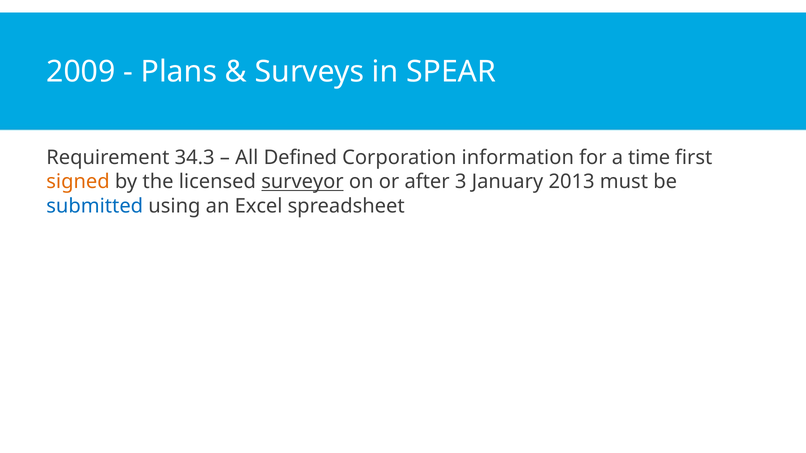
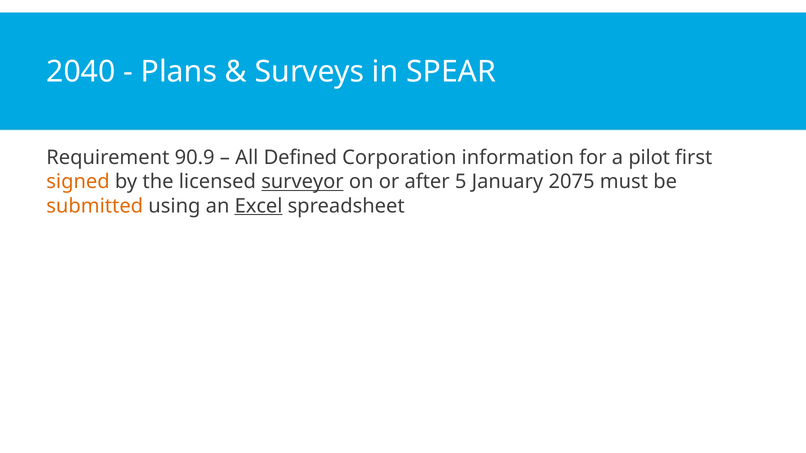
2009: 2009 -> 2040
34.3: 34.3 -> 90.9
time: time -> pilot
3: 3 -> 5
2013: 2013 -> 2075
submitted colour: blue -> orange
Excel underline: none -> present
